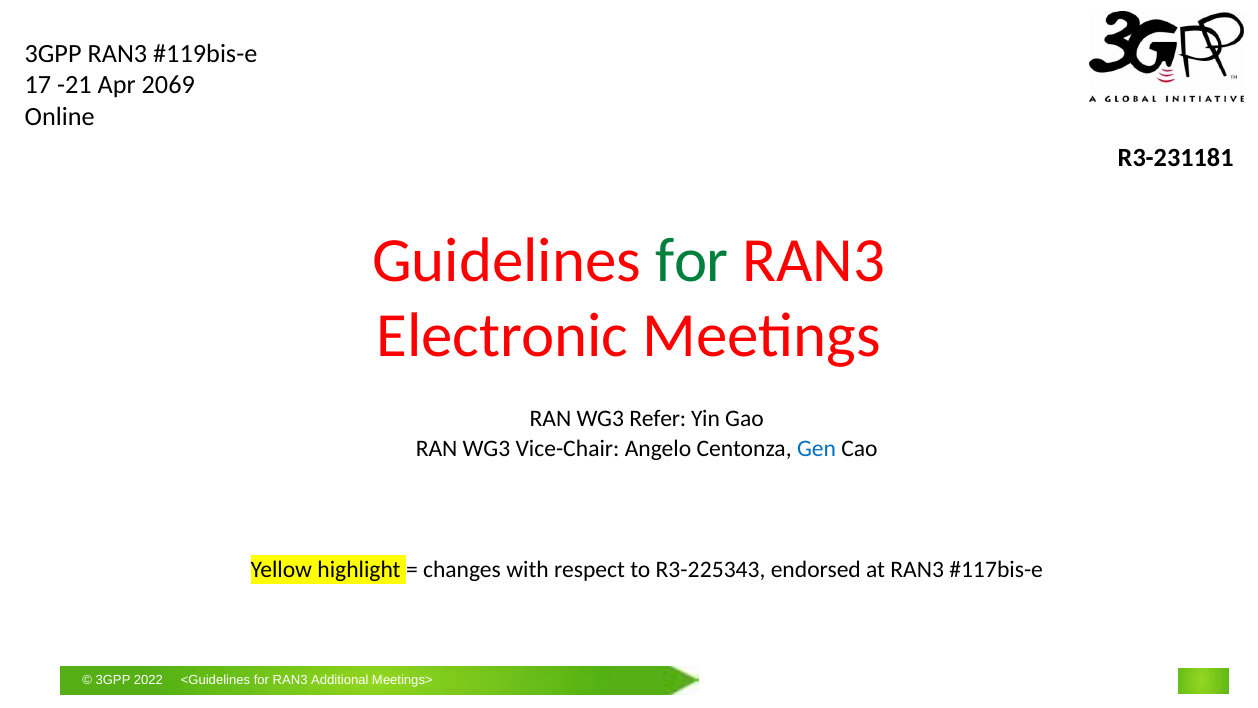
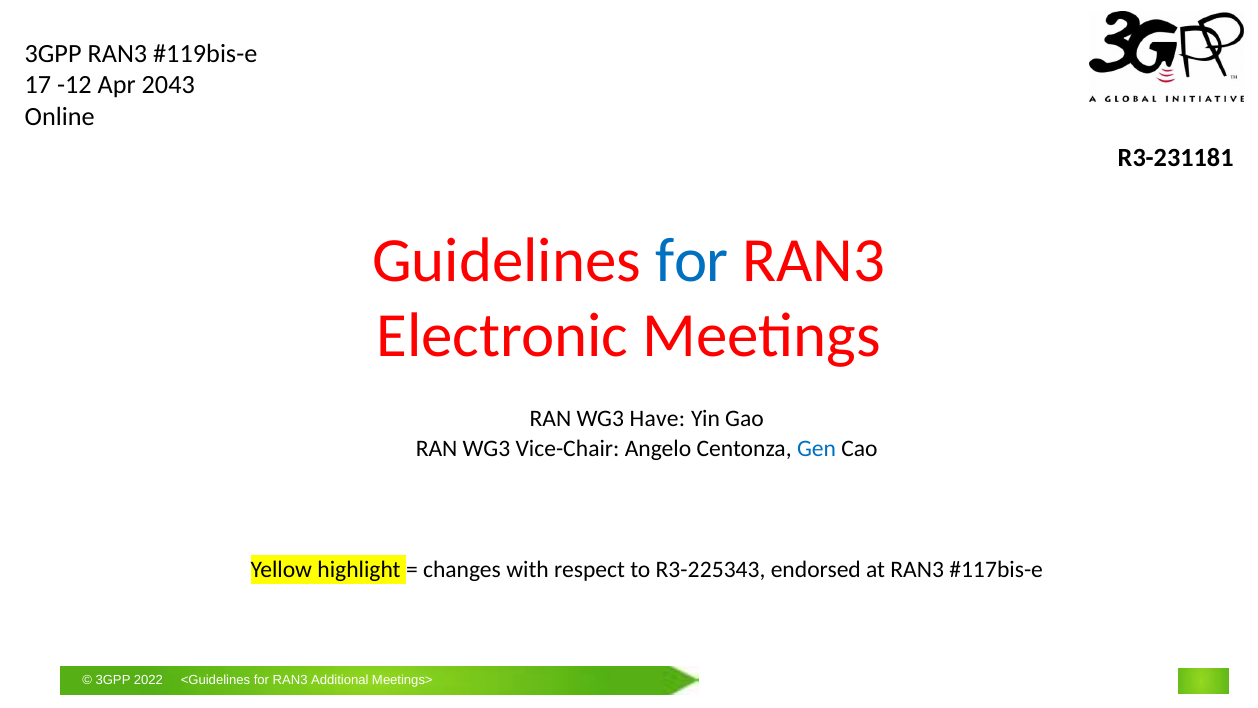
-21: -21 -> -12
2069: 2069 -> 2043
for at (692, 260) colour: green -> blue
Refer: Refer -> Have
